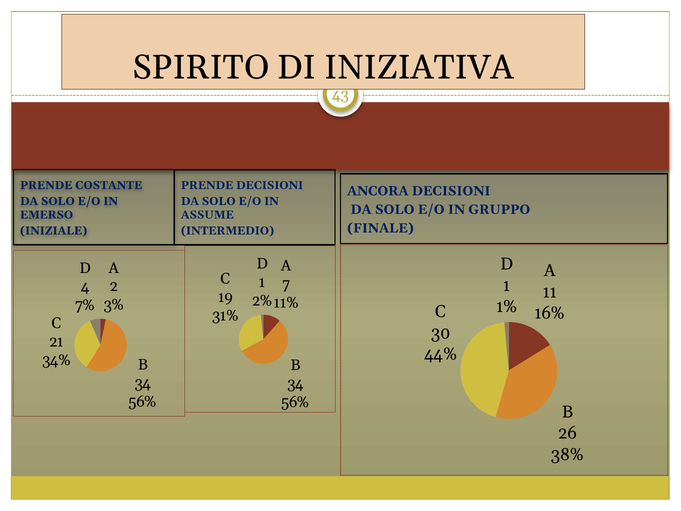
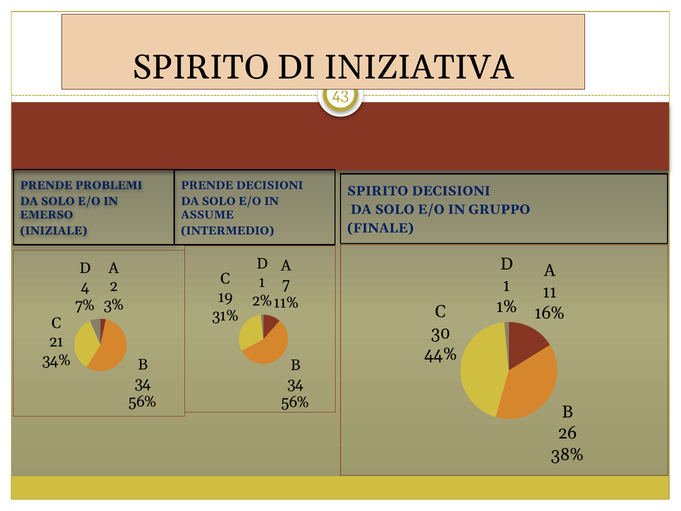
COSTANTE: COSTANTE -> PROBLEMI
ANCORA at (378, 191): ANCORA -> SPIRITO
